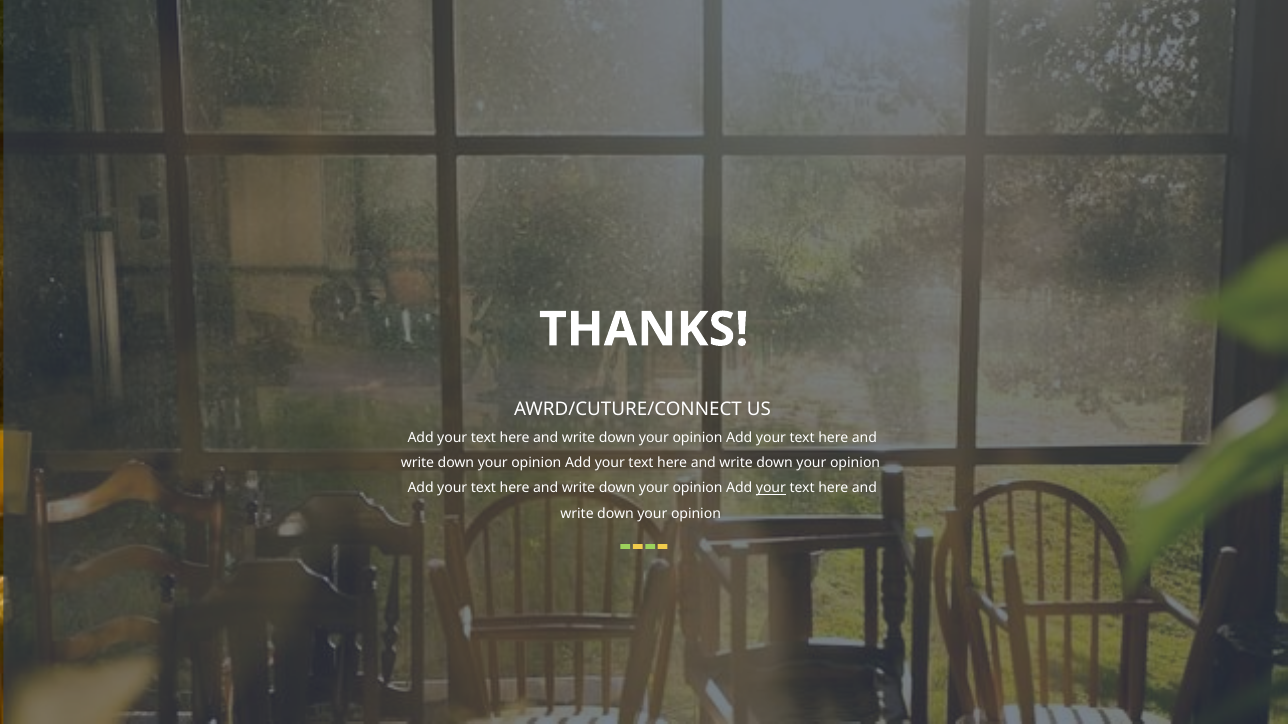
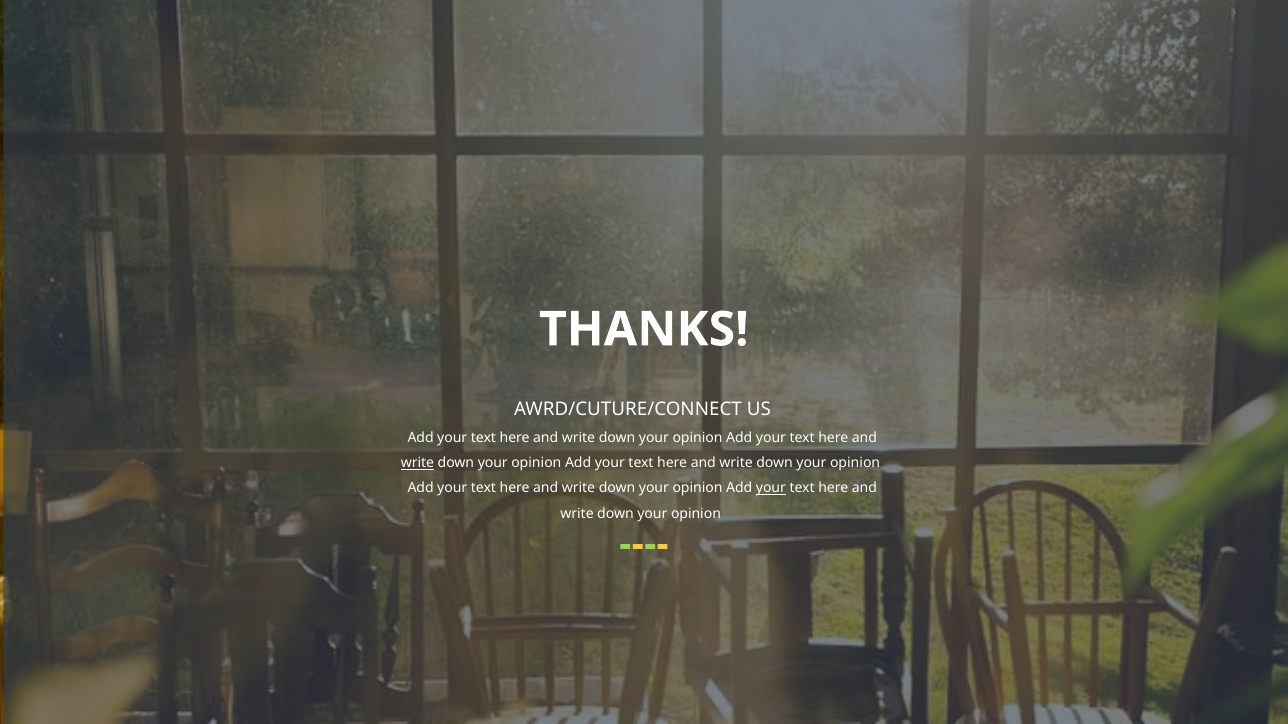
write at (417, 463) underline: none -> present
